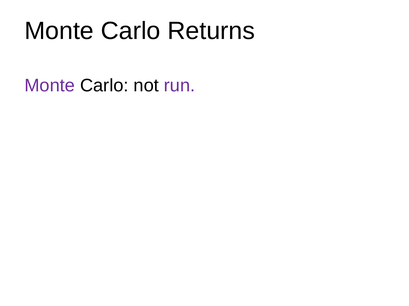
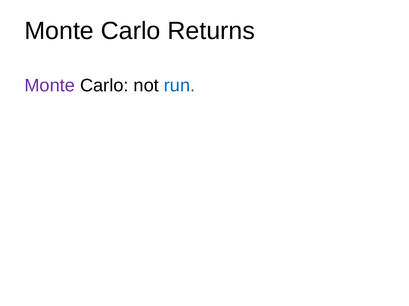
run colour: purple -> blue
